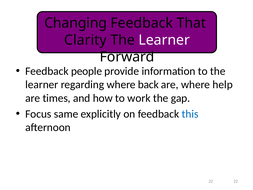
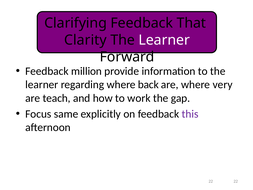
Changing: Changing -> Clarifying
people: people -> million
help: help -> very
times: times -> teach
this colour: blue -> purple
